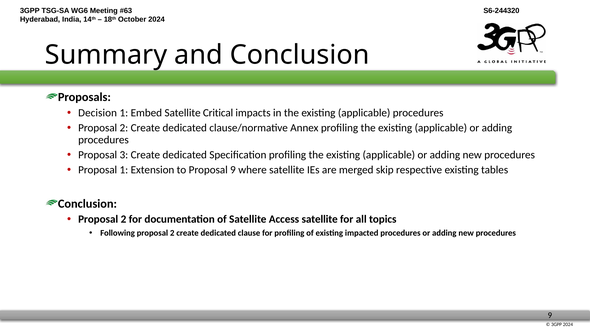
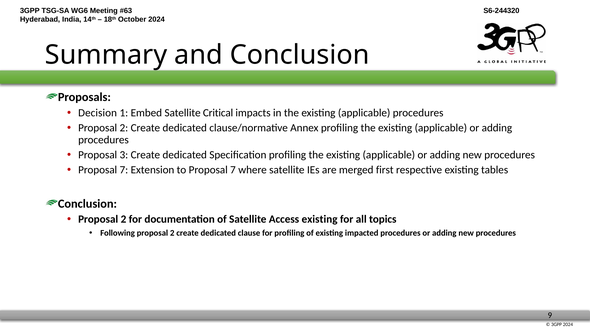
1 at (124, 170): 1 -> 7
to Proposal 9: 9 -> 7
skip: skip -> first
Access satellite: satellite -> existing
